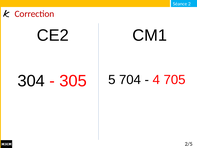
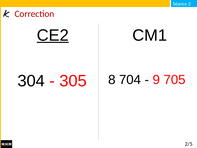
CE2 underline: none -> present
5: 5 -> 8
4: 4 -> 9
